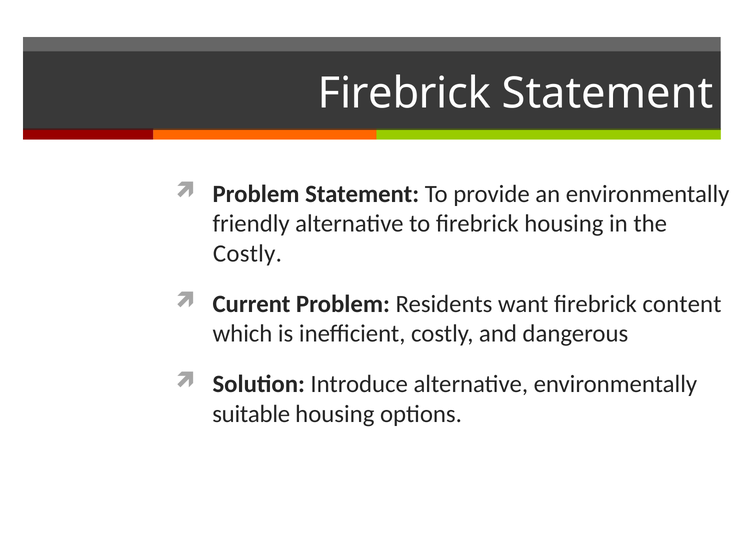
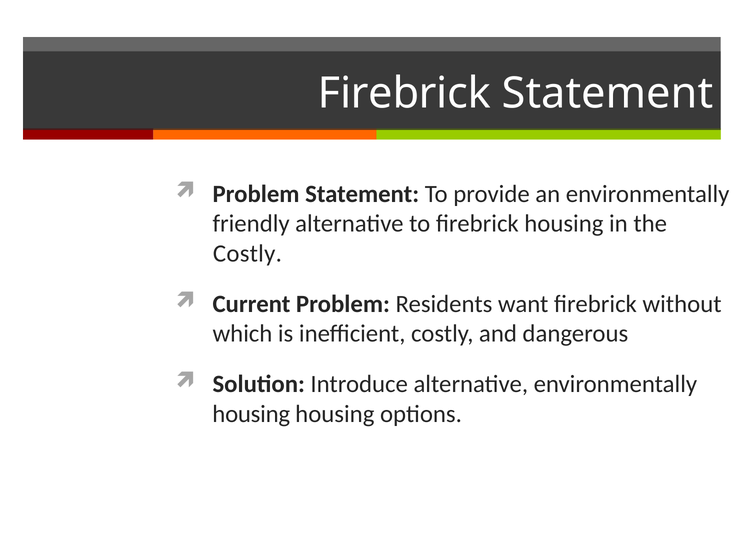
content: content -> without
suitable at (251, 414): suitable -> housing
